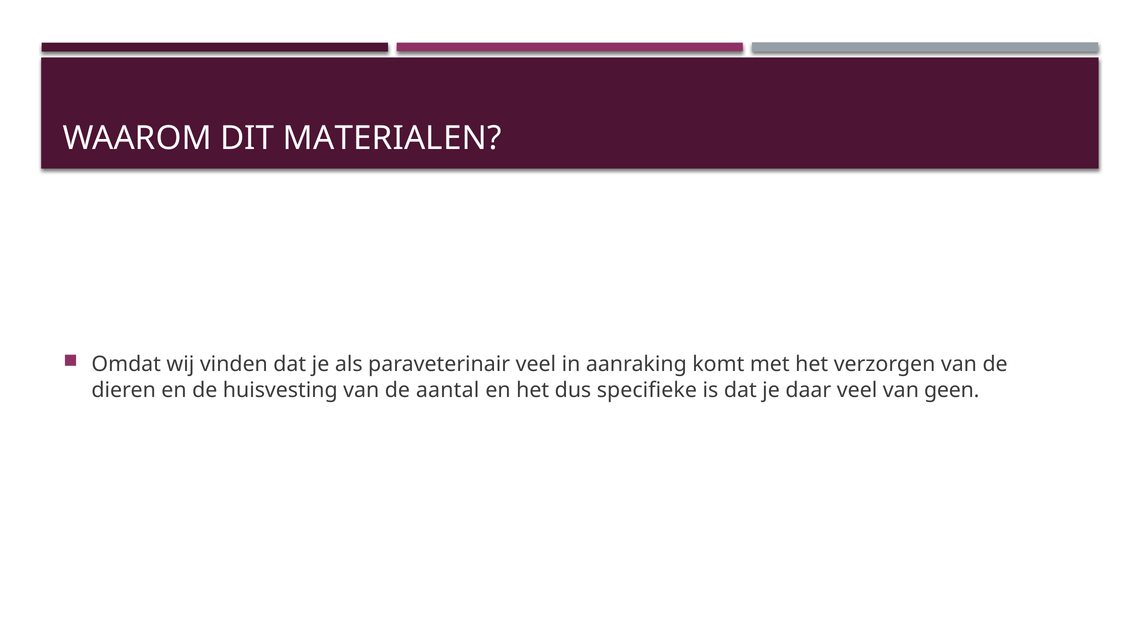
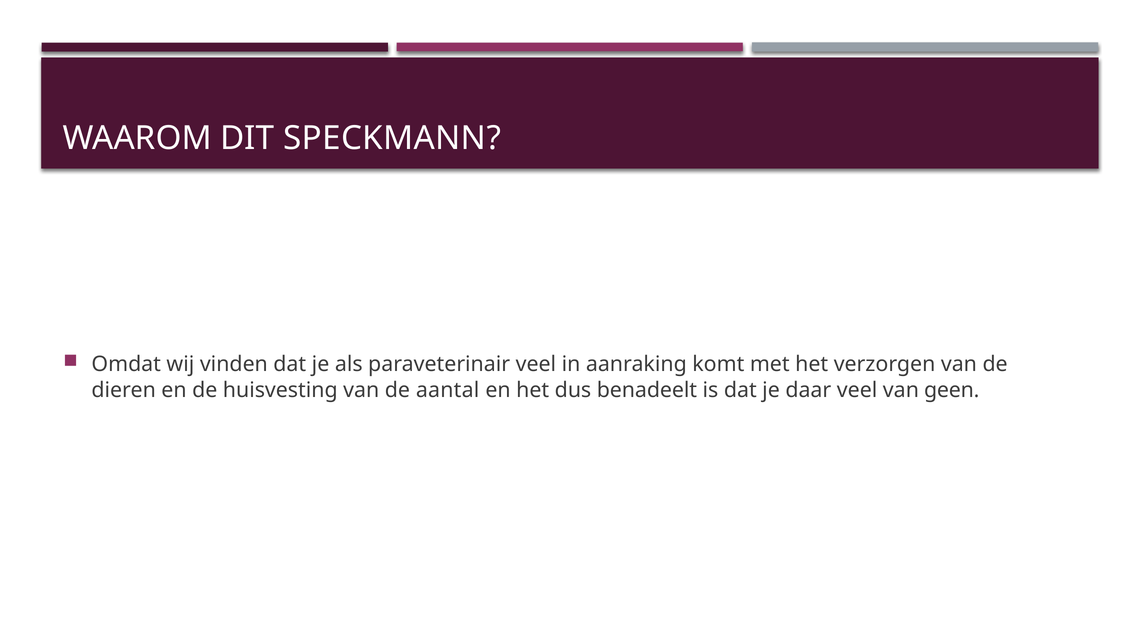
MATERIALEN: MATERIALEN -> SPECKMANN
specifieke: specifieke -> benadeelt
